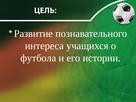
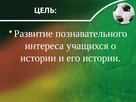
футбола at (38, 58): футбола -> истории
